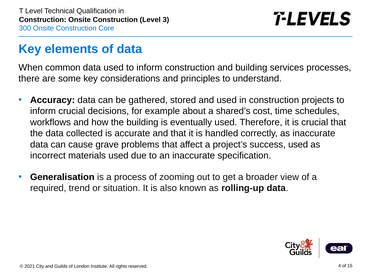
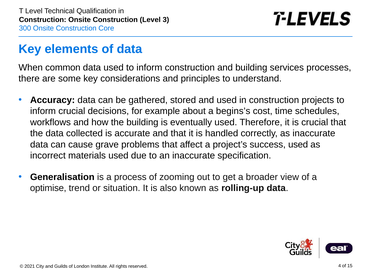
shared’s: shared’s -> begins’s
required: required -> optimise
